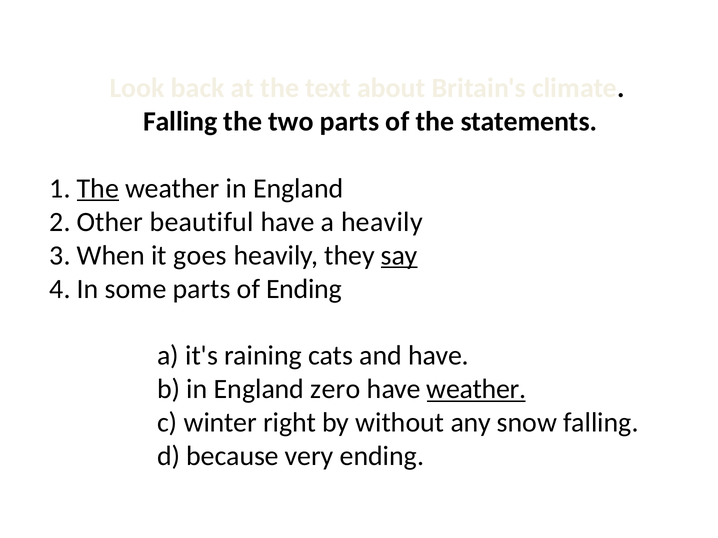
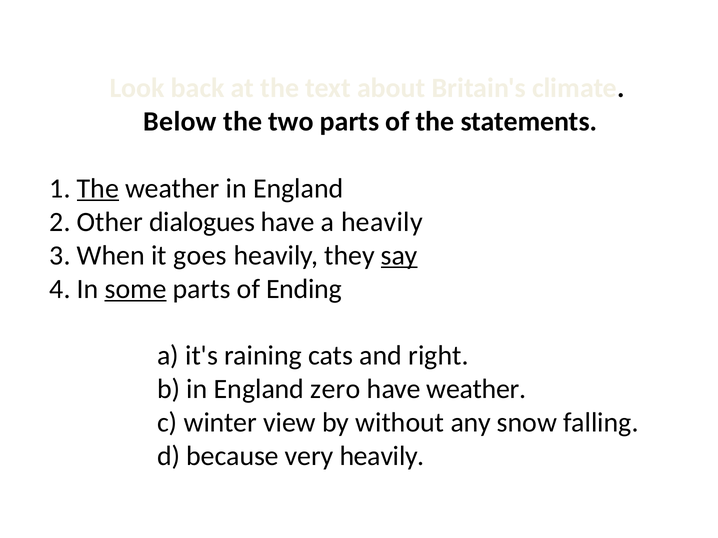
Falling at (180, 121): Falling -> Below
beautiful: beautiful -> dialogues
some underline: none -> present
and have: have -> right
weather at (476, 390) underline: present -> none
right: right -> view
very ending: ending -> heavily
